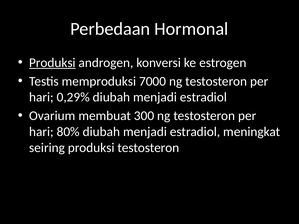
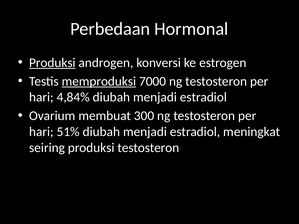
memproduksi underline: none -> present
0,29%: 0,29% -> 4,84%
80%: 80% -> 51%
